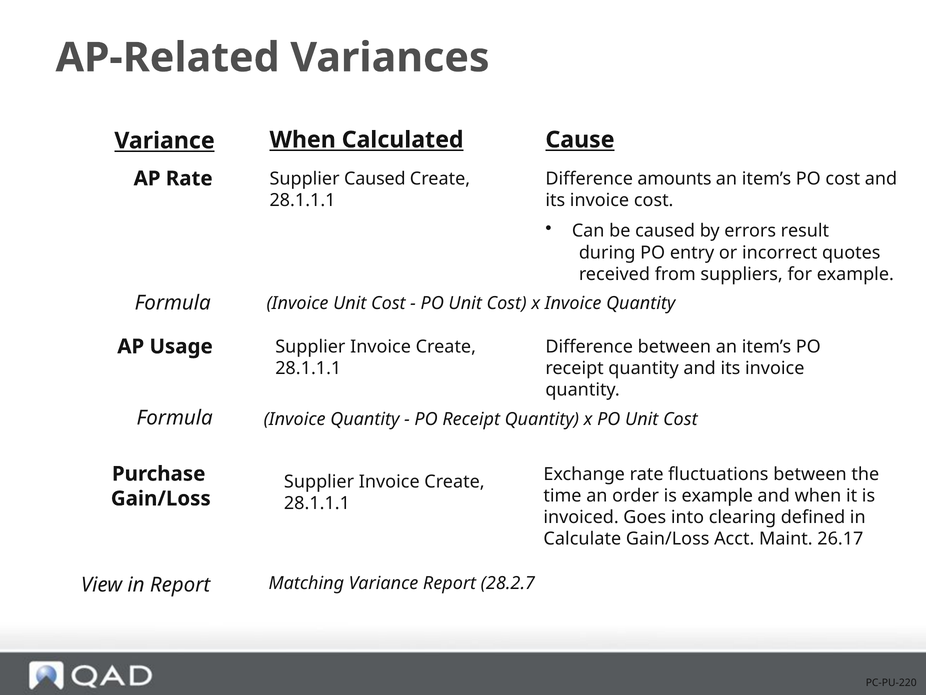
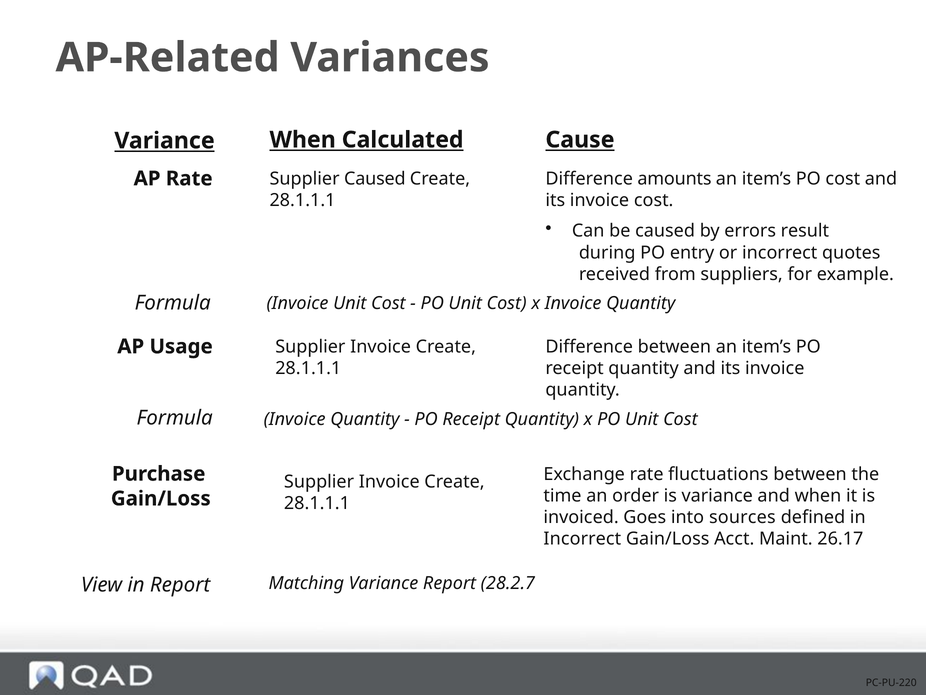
is example: example -> variance
clearing: clearing -> sources
Calculate at (582, 539): Calculate -> Incorrect
